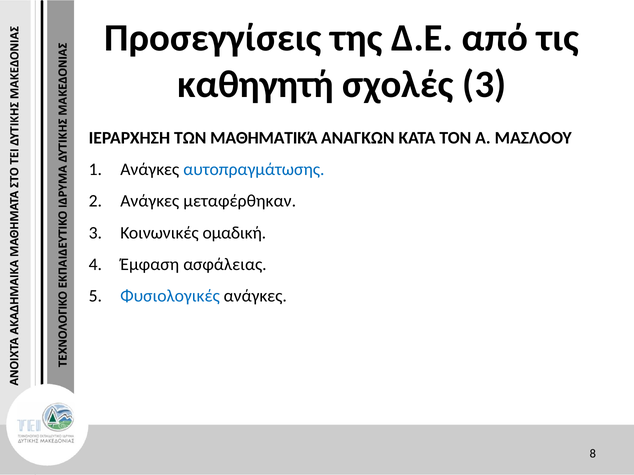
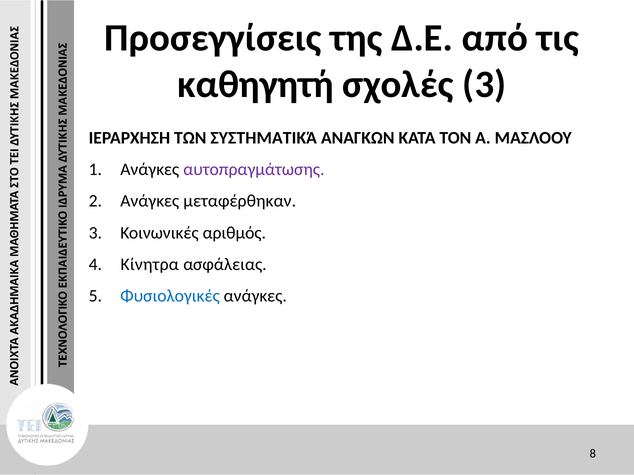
ΜΑΘΗΜΑΤΙΚΆ: ΜΑΘΗΜΑΤΙΚΆ -> ΣΥΣΤΗΜΑΤΙΚΆ
αυτοπραγμάτωσης colour: blue -> purple
ομαδική: ομαδική -> αριθμός
Έμφαση: Έμφαση -> Κίνητρα
